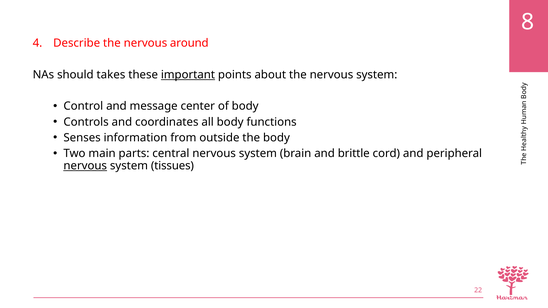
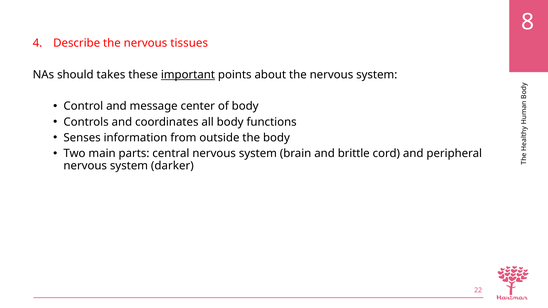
around: around -> tissues
nervous at (85, 166) underline: present -> none
tissues: tissues -> darker
